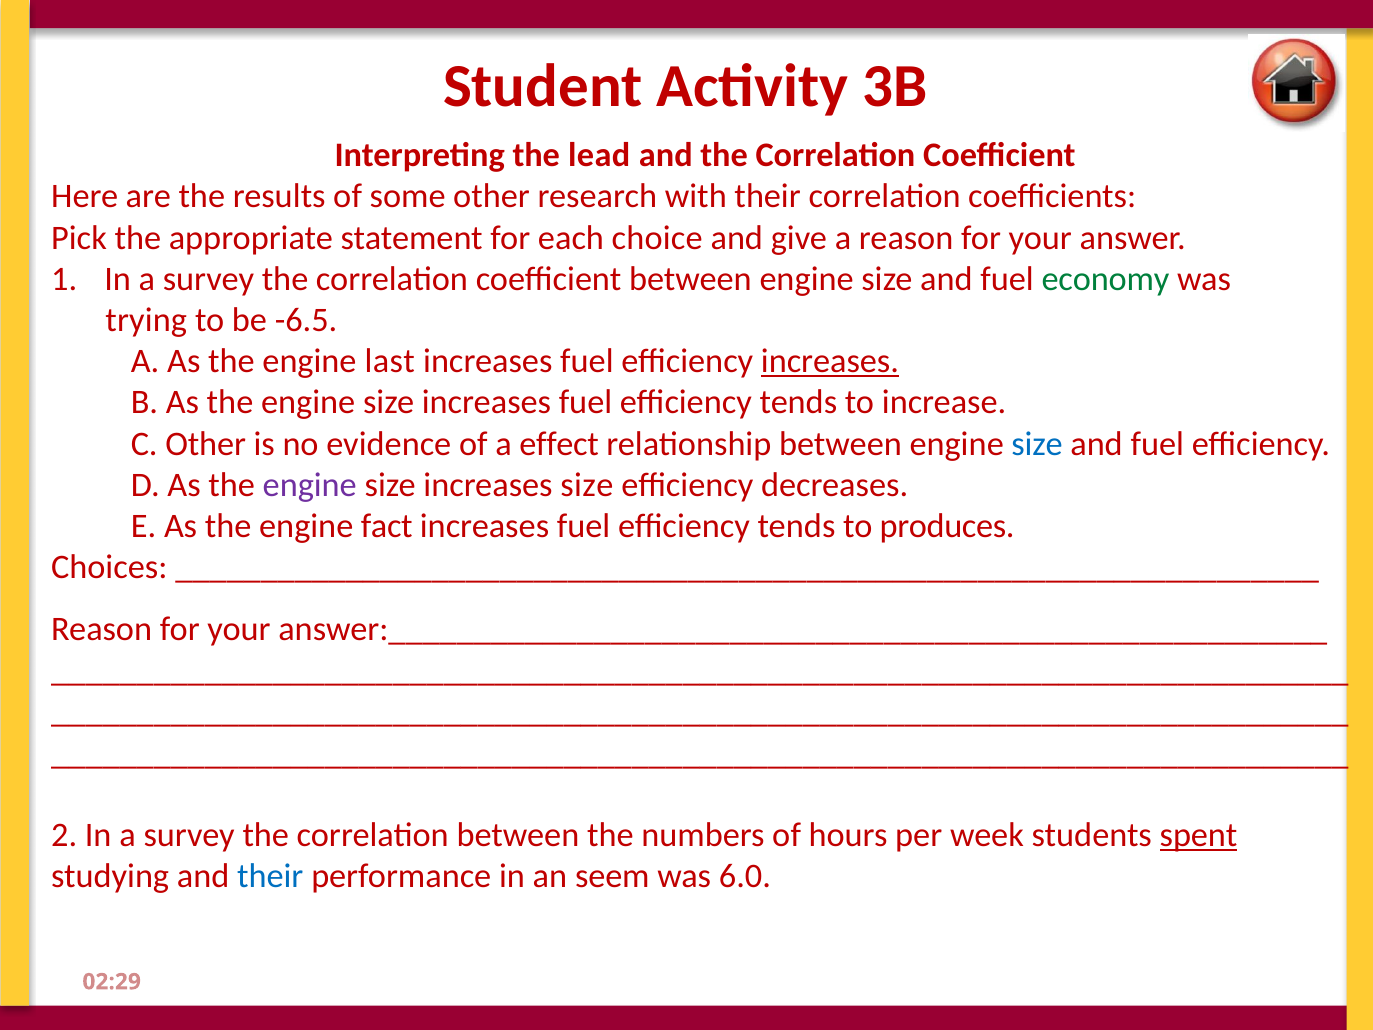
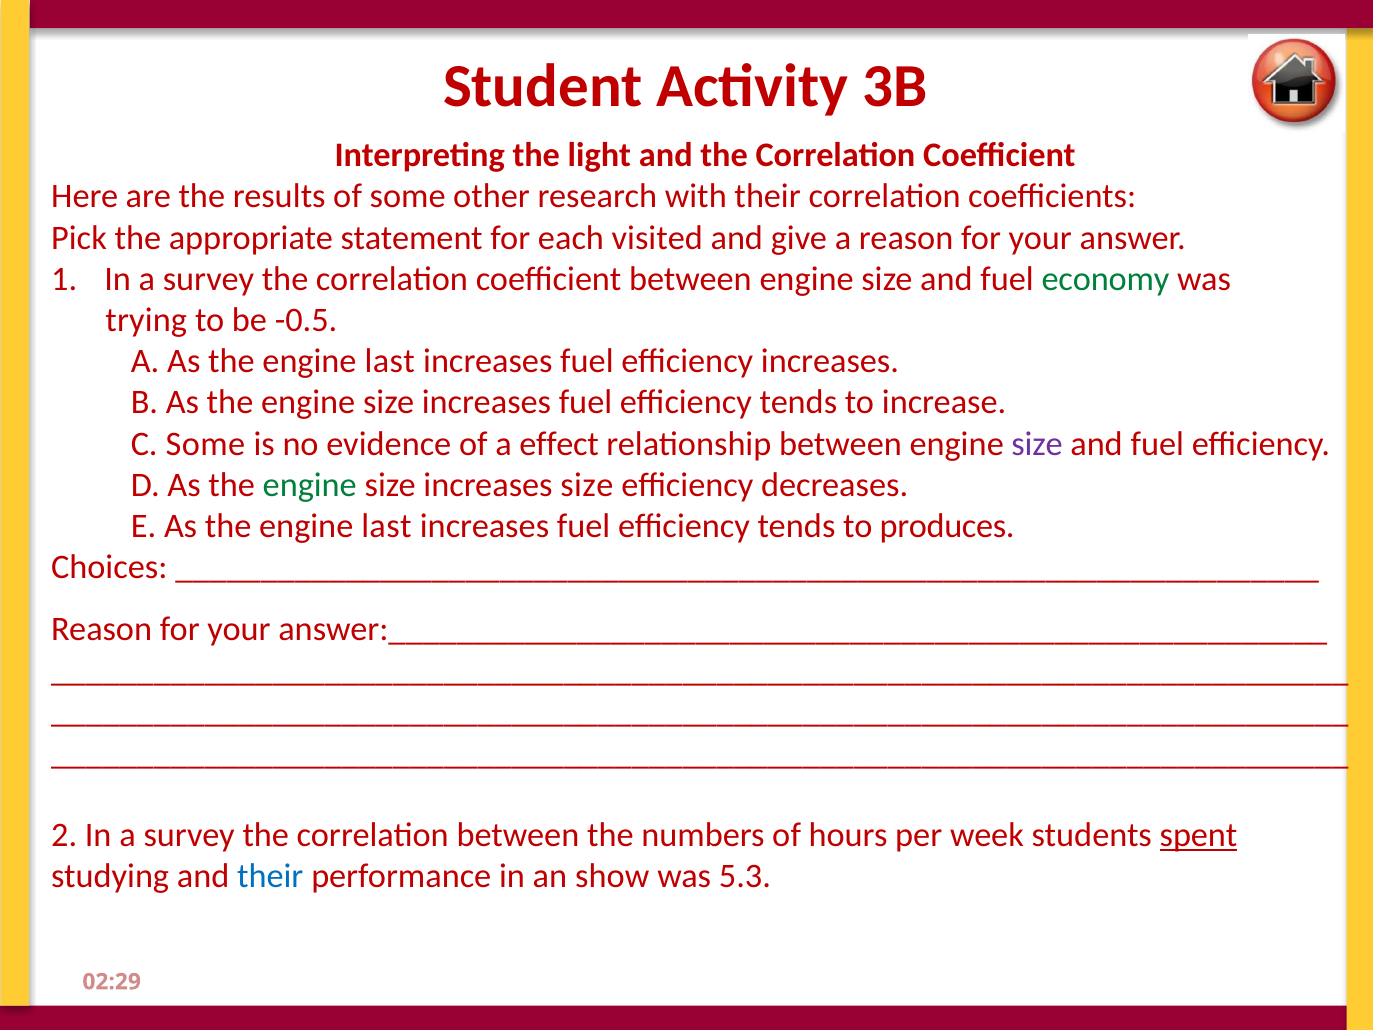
lead: lead -> light
choice: choice -> visited
-6.5: -6.5 -> -0.5
increases at (830, 361) underline: present -> none
C Other: Other -> Some
size at (1037, 444) colour: blue -> purple
engine at (310, 485) colour: purple -> green
fact at (387, 526): fact -> last
seem: seem -> show
6.0: 6.0 -> 5.3
